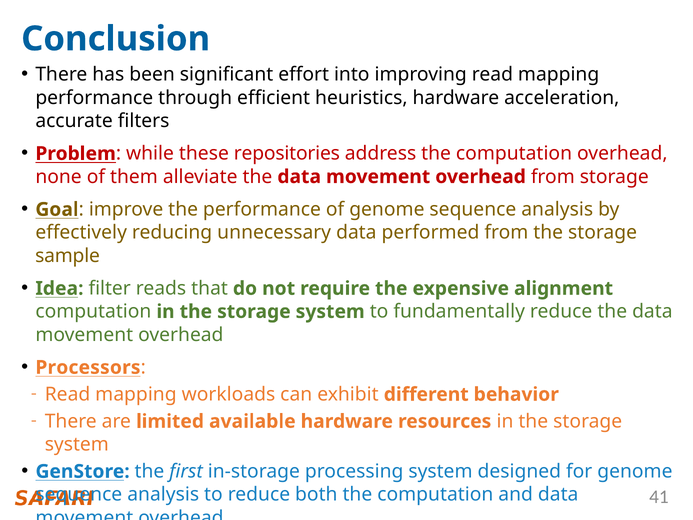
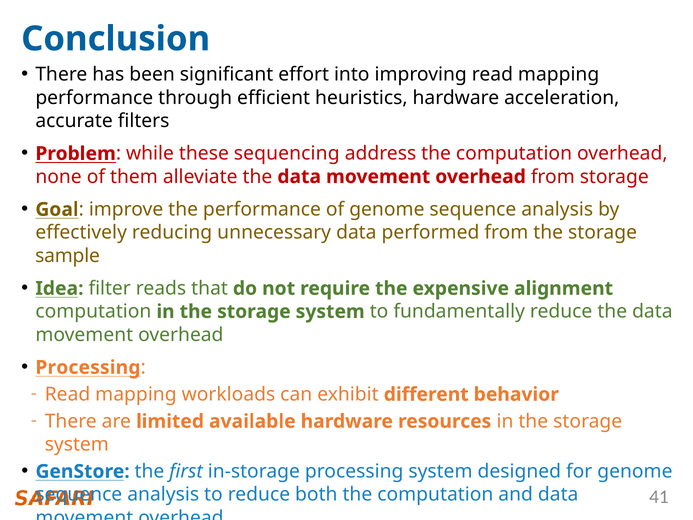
repositories: repositories -> sequencing
Processors at (88, 367): Processors -> Processing
